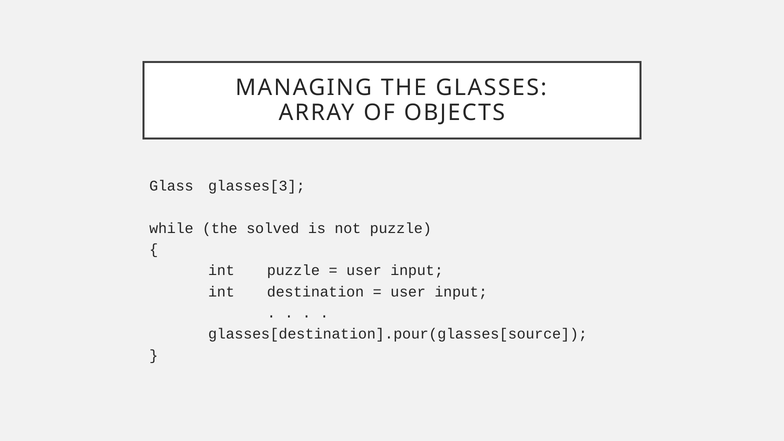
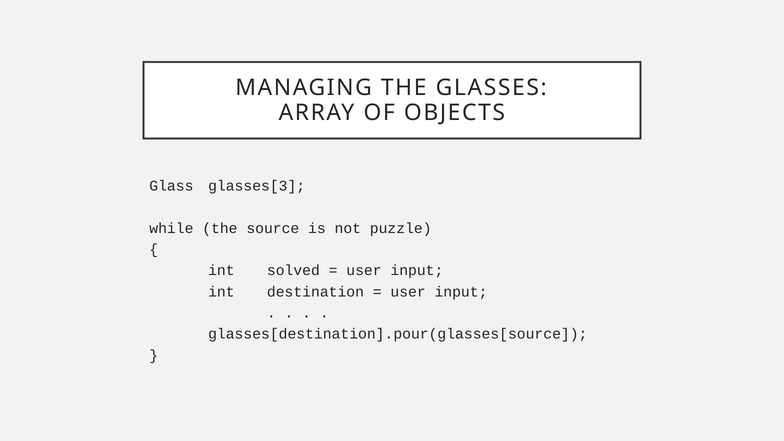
solved: solved -> source
int puzzle: puzzle -> solved
